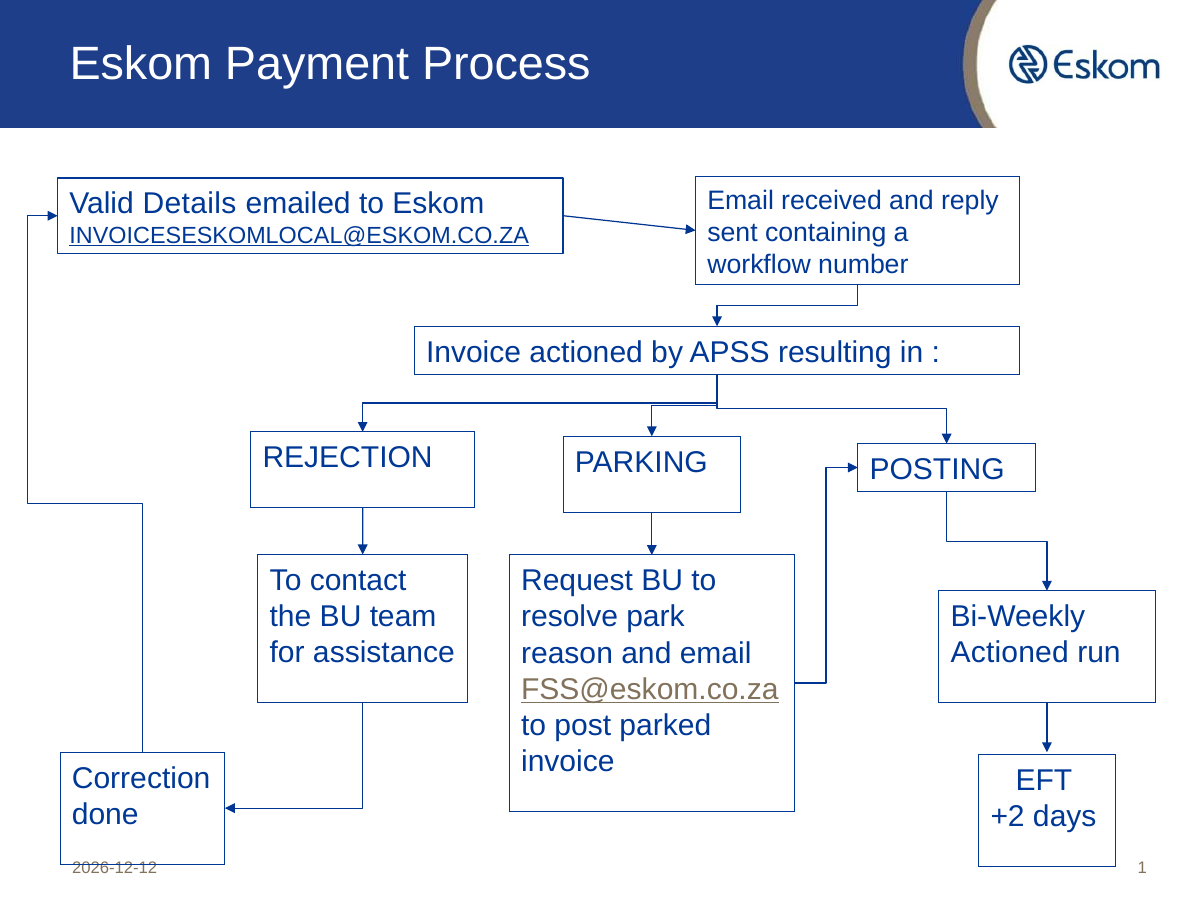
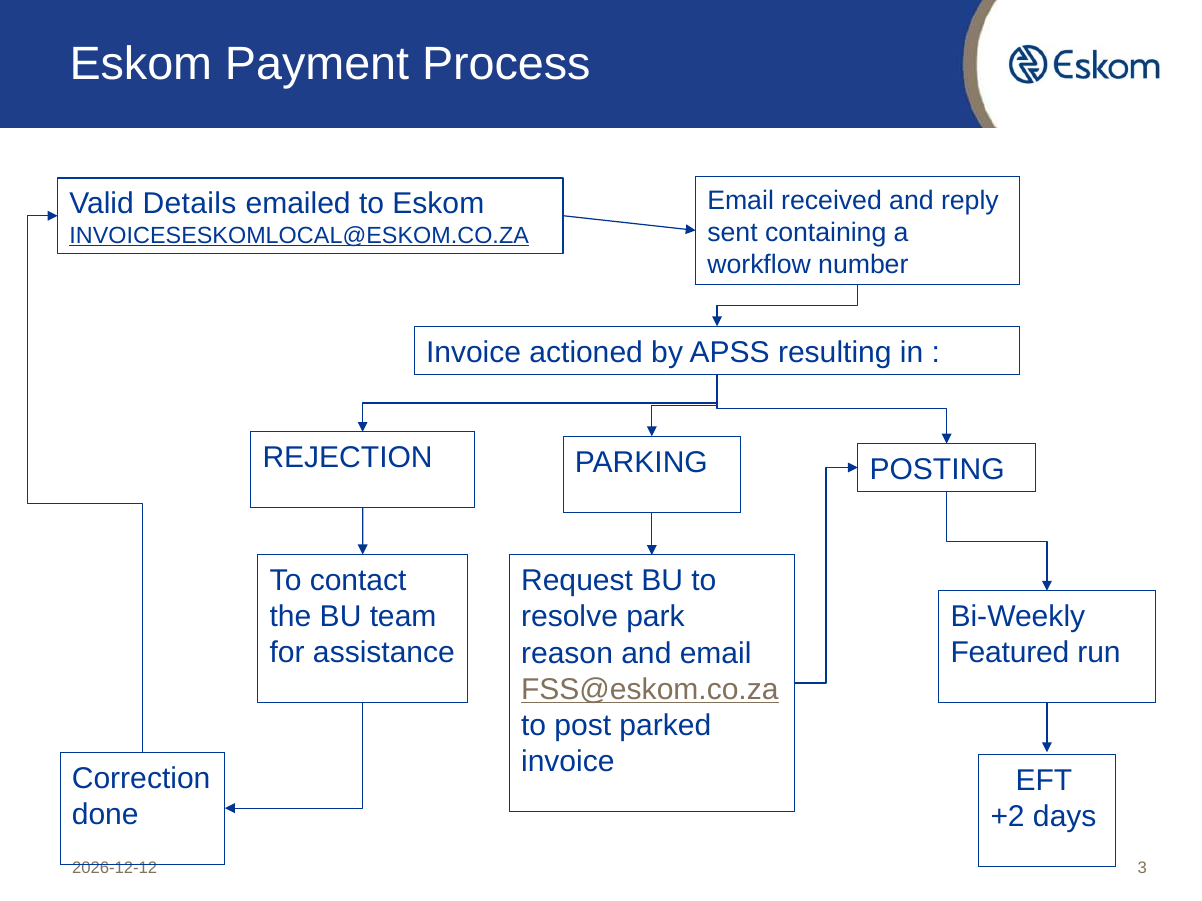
Actioned at (1010, 653): Actioned -> Featured
1: 1 -> 3
